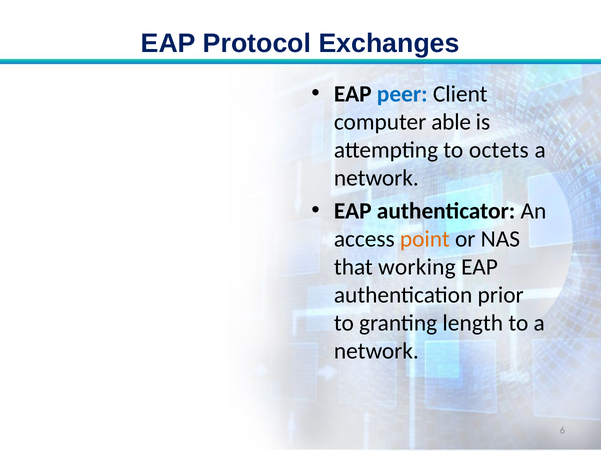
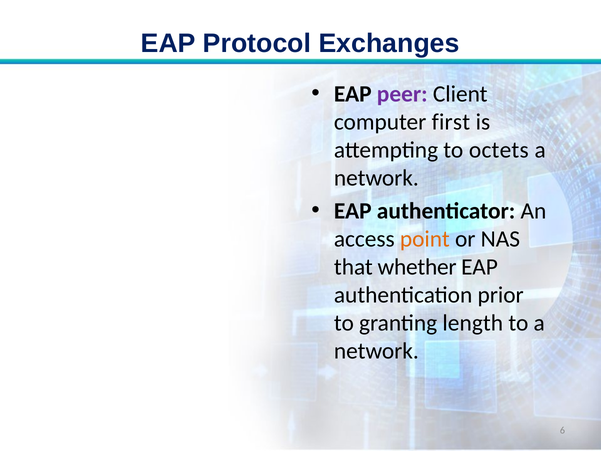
peer colour: blue -> purple
able: able -> first
working: working -> whether
